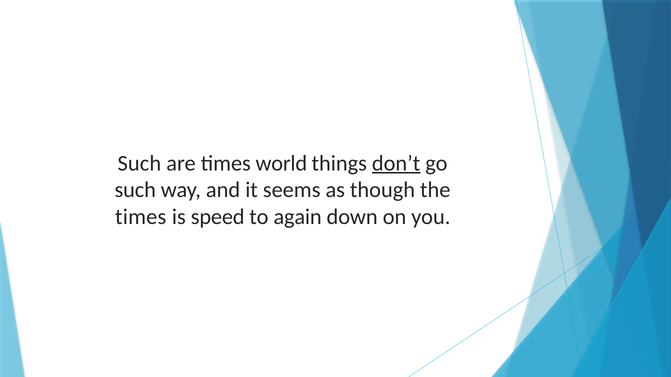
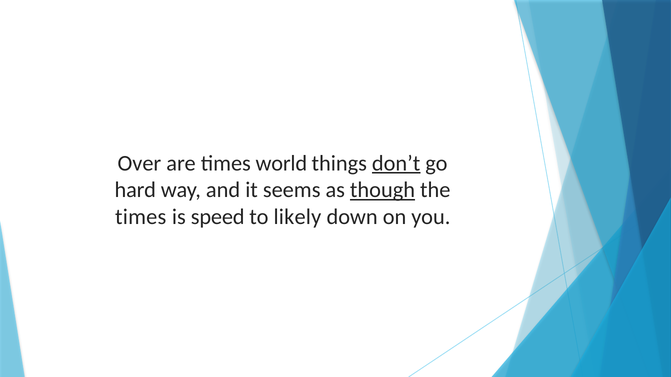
Such at (139, 163): Such -> Over
such at (135, 190): such -> hard
though underline: none -> present
again: again -> likely
